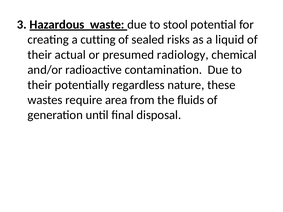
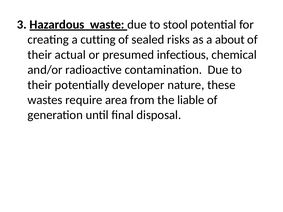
liquid: liquid -> about
radiology: radiology -> infectious
regardless: regardless -> developer
fluids: fluids -> liable
